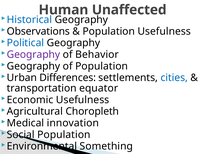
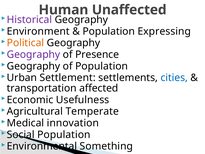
Historical colour: blue -> purple
Observations: Observations -> Environment
Population Usefulness: Usefulness -> Expressing
Political colour: blue -> orange
Behavior: Behavior -> Presence
Differences: Differences -> Settlement
equator: equator -> affected
Choropleth: Choropleth -> Temperate
